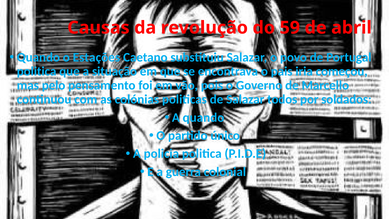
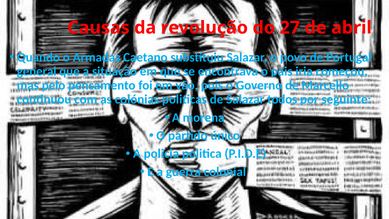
59: 59 -> 27
Estações: Estações -> Armadas
politica at (37, 71): politica -> general
soldados: soldados -> seguinte
A quando: quando -> morena
